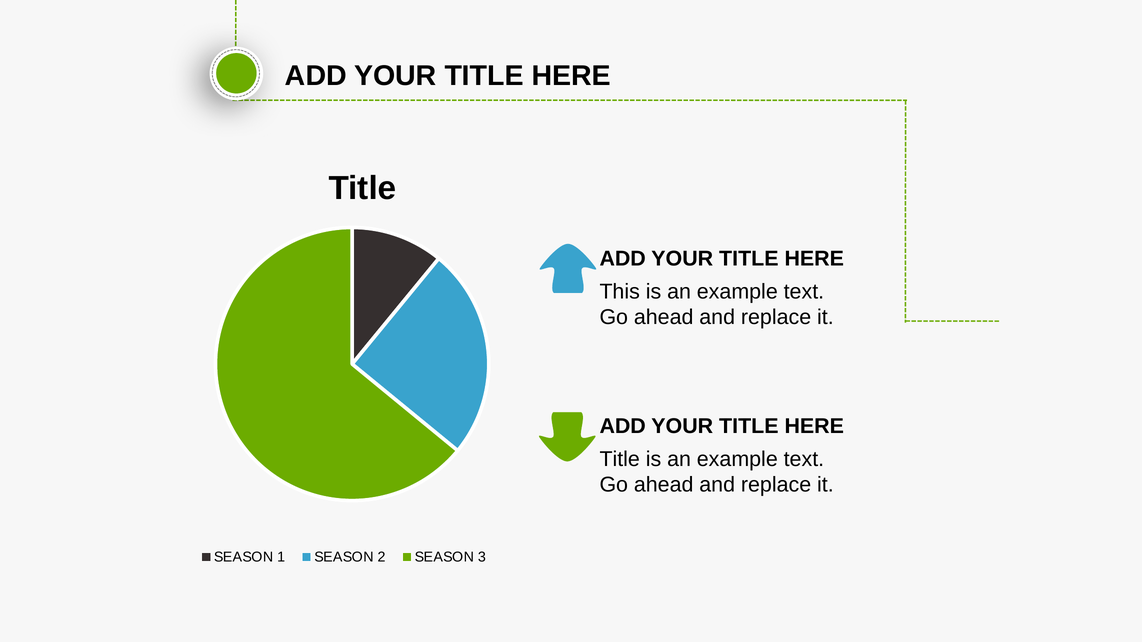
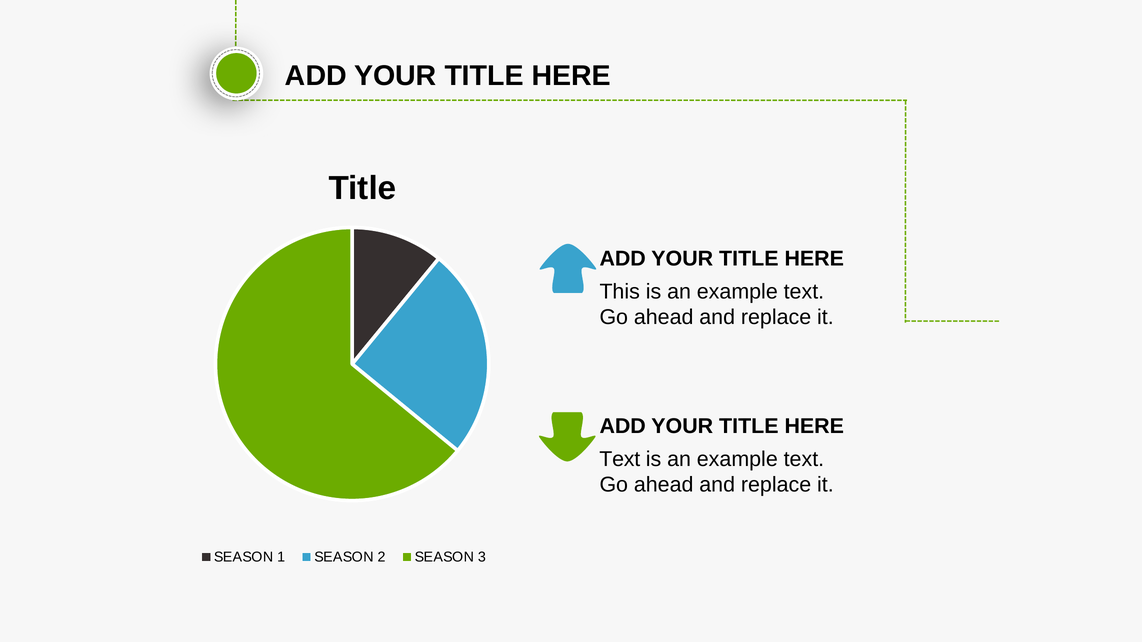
Title at (620, 459): Title -> Text
